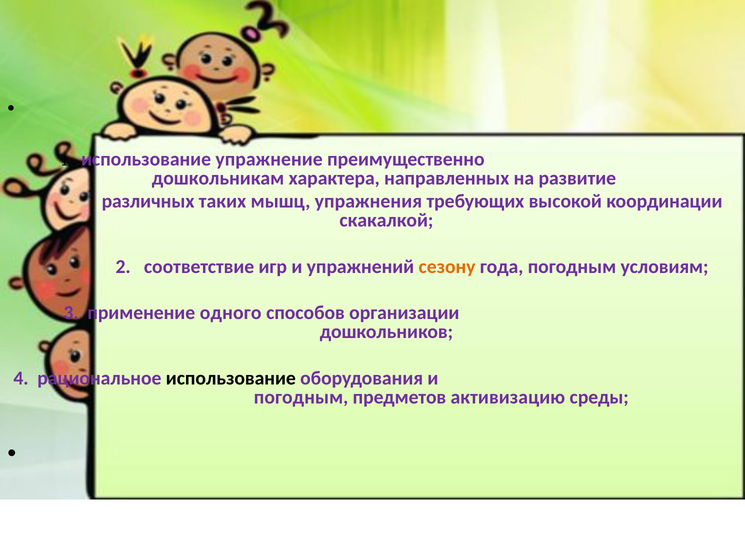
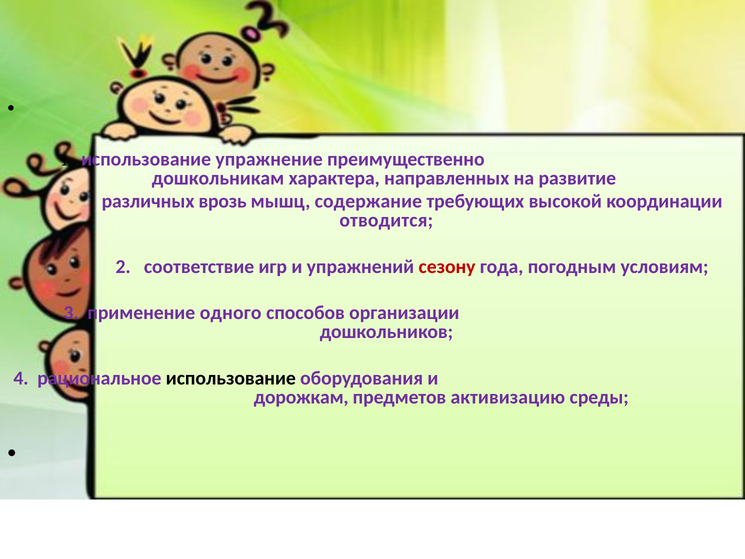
таких: таких -> врозь
упражнения: упражнения -> содержание
скакалкой: скакалкой -> отводится
сезону colour: orange -> red
погодным at (301, 397): погодным -> дорожкам
